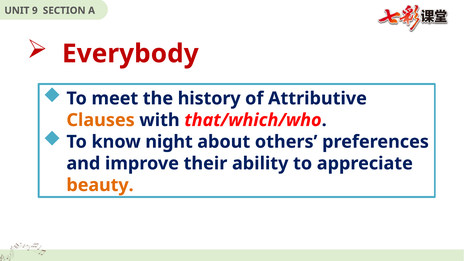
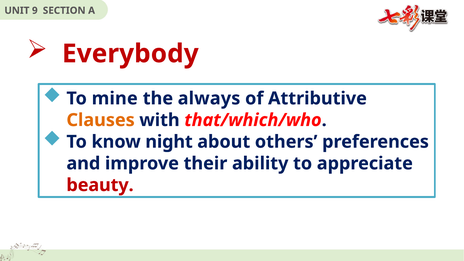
meet: meet -> mine
history: history -> always
beauty colour: orange -> red
